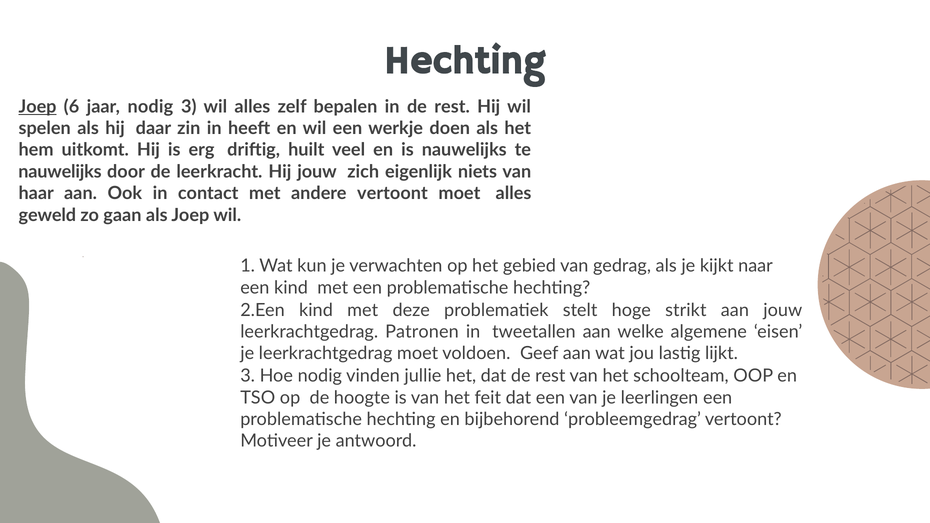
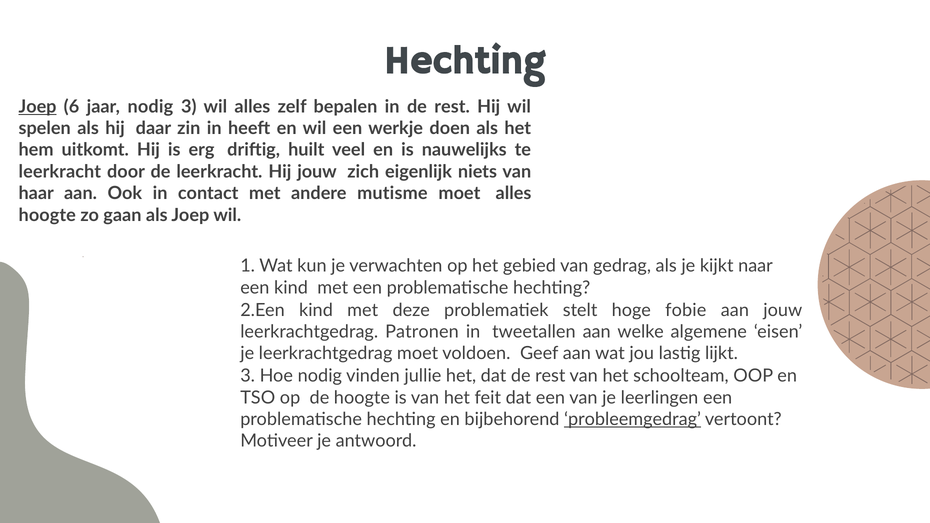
nauwelijks at (60, 172): nauwelijks -> leerkracht
andere vertoont: vertoont -> mutisme
geweld at (47, 215): geweld -> hoogte
strikt: strikt -> fobie
probleemgedrag underline: none -> present
